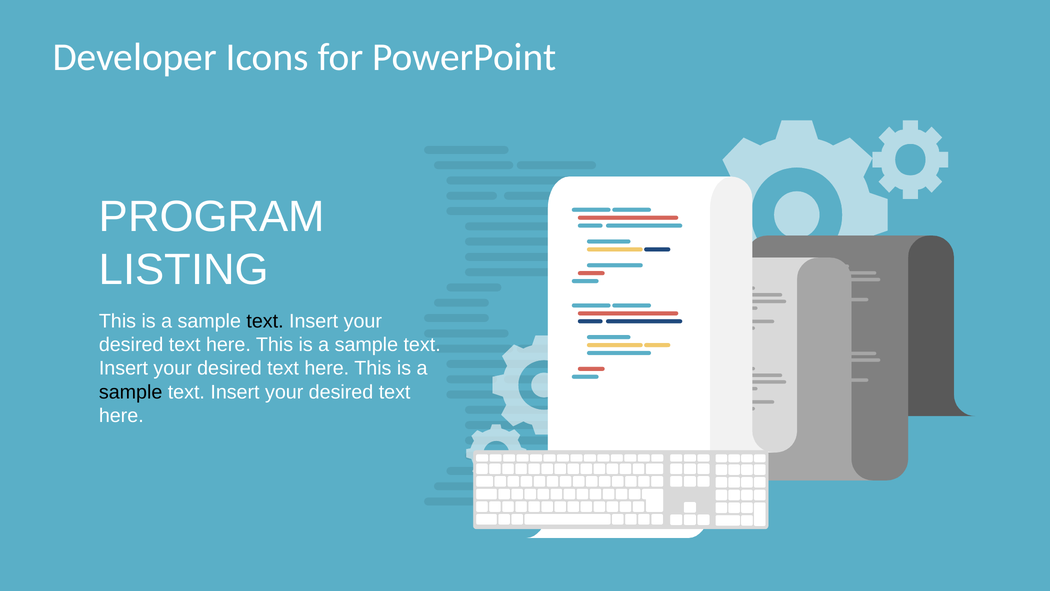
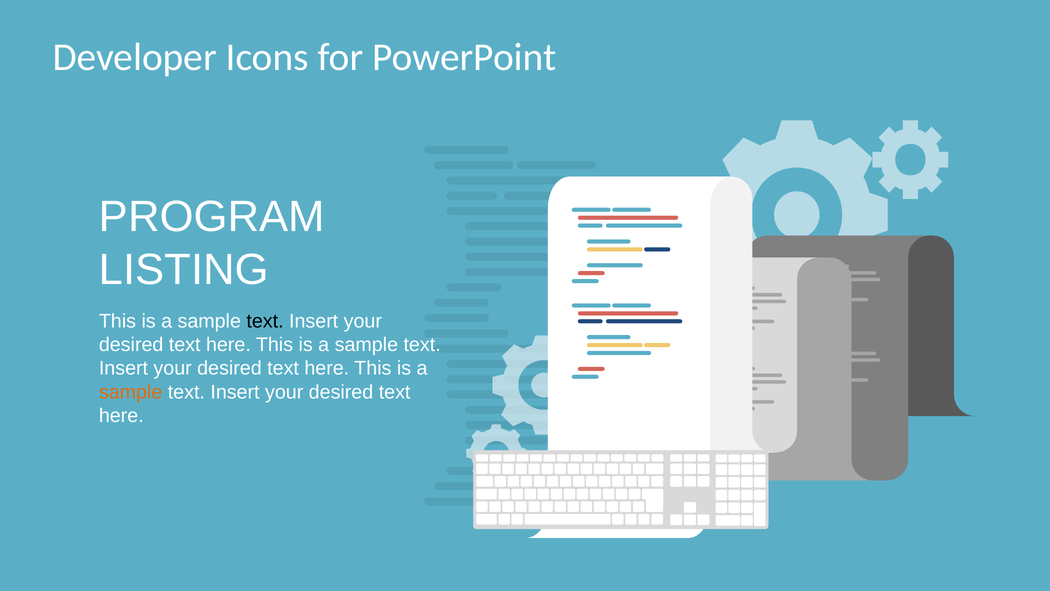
sample at (131, 392) colour: black -> orange
